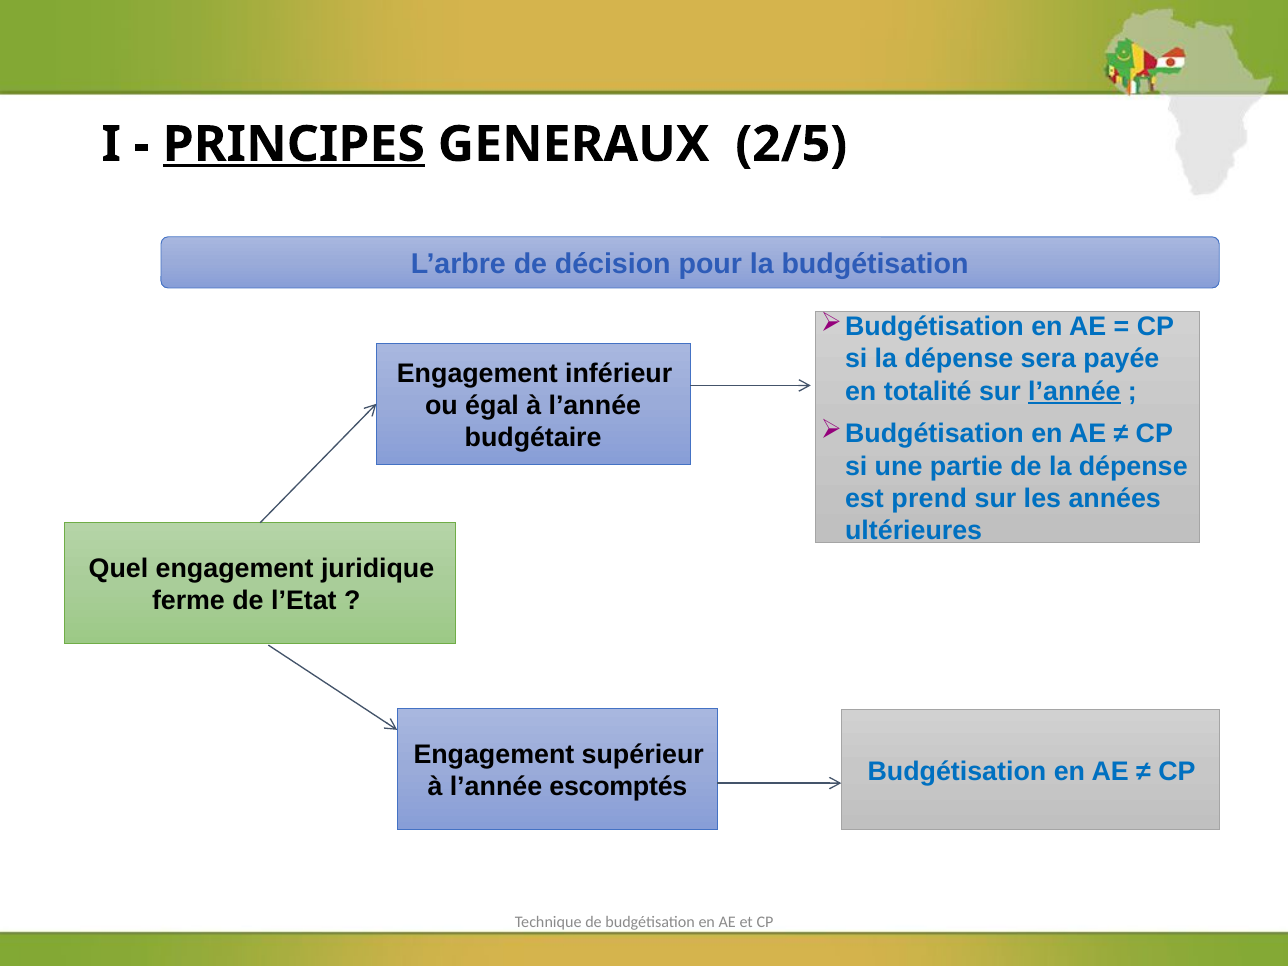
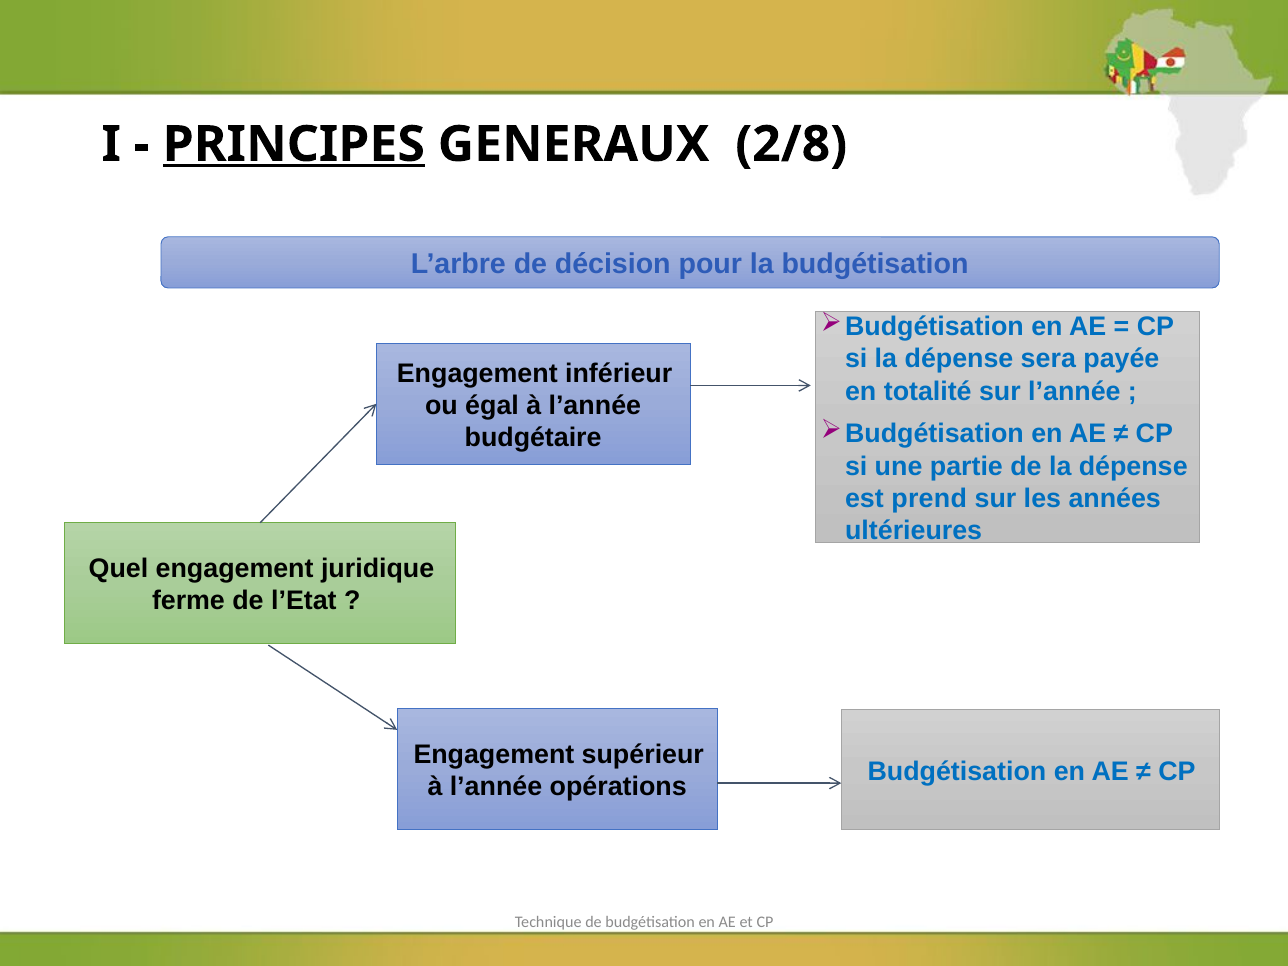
2/5: 2/5 -> 2/8
l’année at (1074, 391) underline: present -> none
escomptés: escomptés -> opérations
